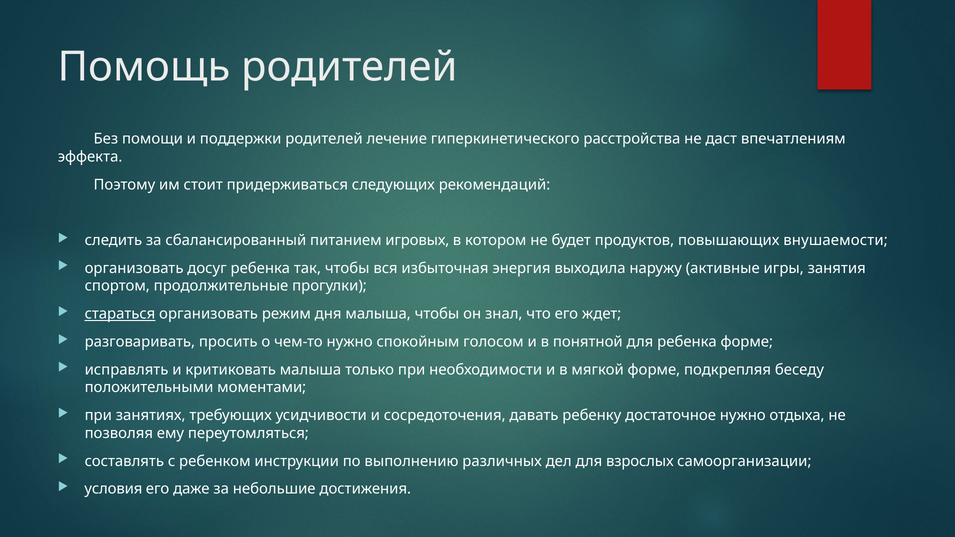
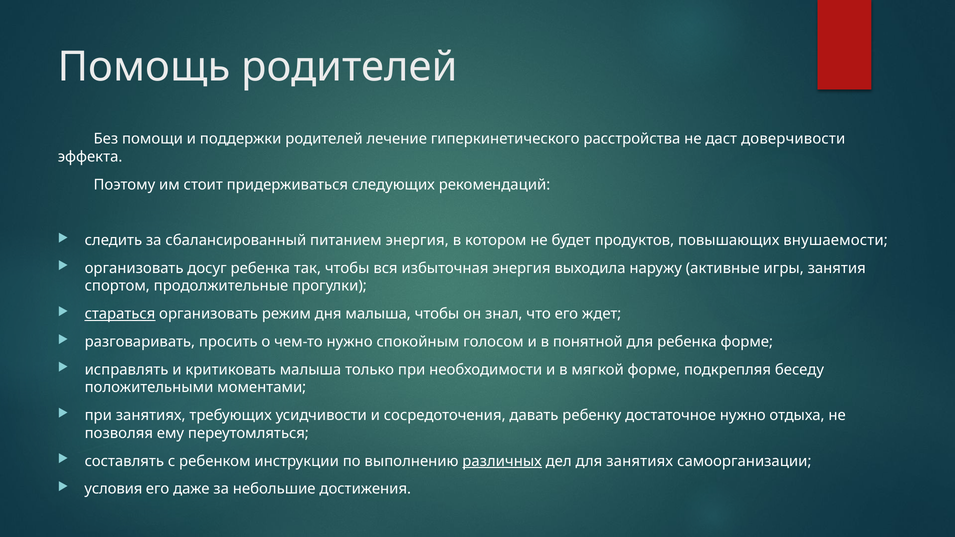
впечатлениям: впечатлениям -> доверчивости
питанием игровых: игровых -> энергия
различных underline: none -> present
для взрослых: взрослых -> занятиях
